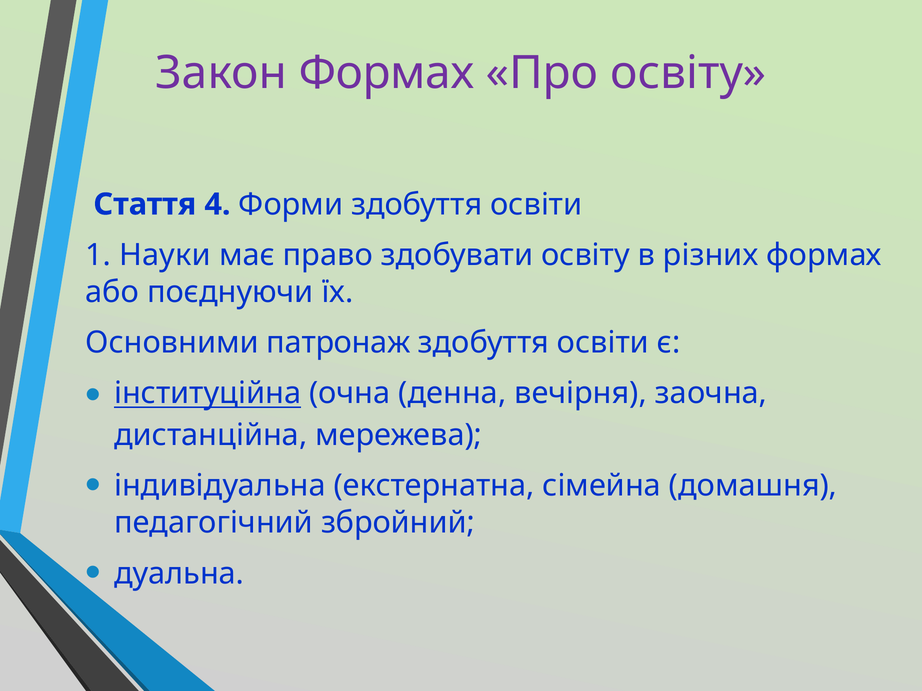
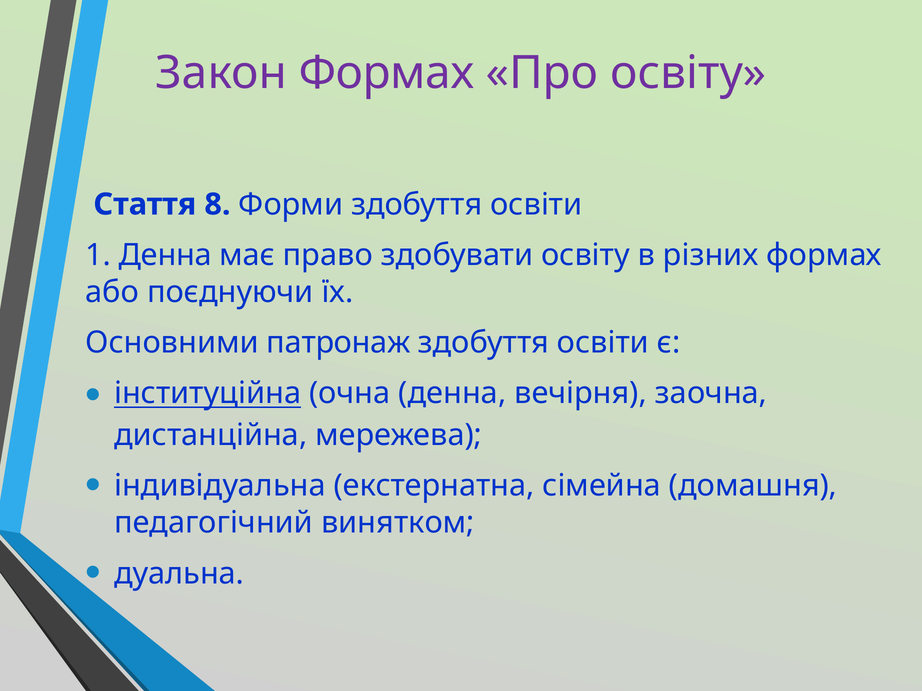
4: 4 -> 8
1 Науки: Науки -> Денна
збройний: збройний -> винятком
